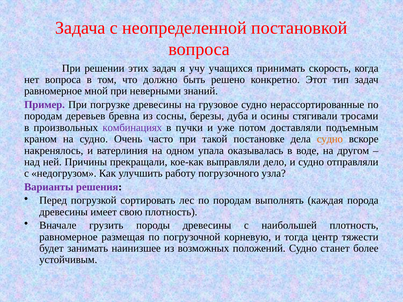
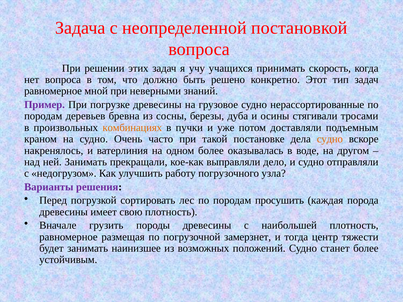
комбинациях colour: purple -> orange
одном упала: упала -> более
ней Причины: Причины -> Занимать
выполнять: выполнять -> просушить
корневую: корневую -> замерзнет
